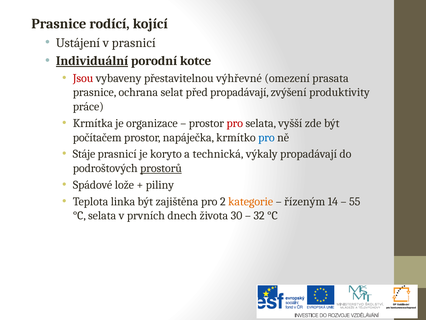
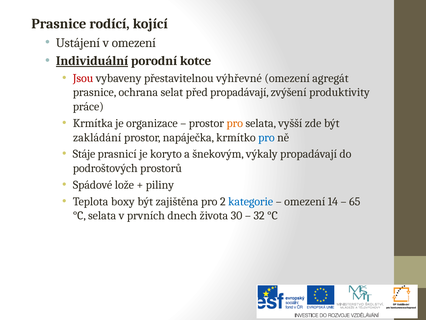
v prasnicí: prasnicí -> omezení
prasata: prasata -> agregát
pro at (235, 123) colour: red -> orange
počítačem: počítačem -> zakládání
technická: technická -> šnekovým
prostorů underline: present -> none
linka: linka -> boxy
kategorie colour: orange -> blue
řízeným at (305, 201): řízeným -> omezení
55: 55 -> 65
